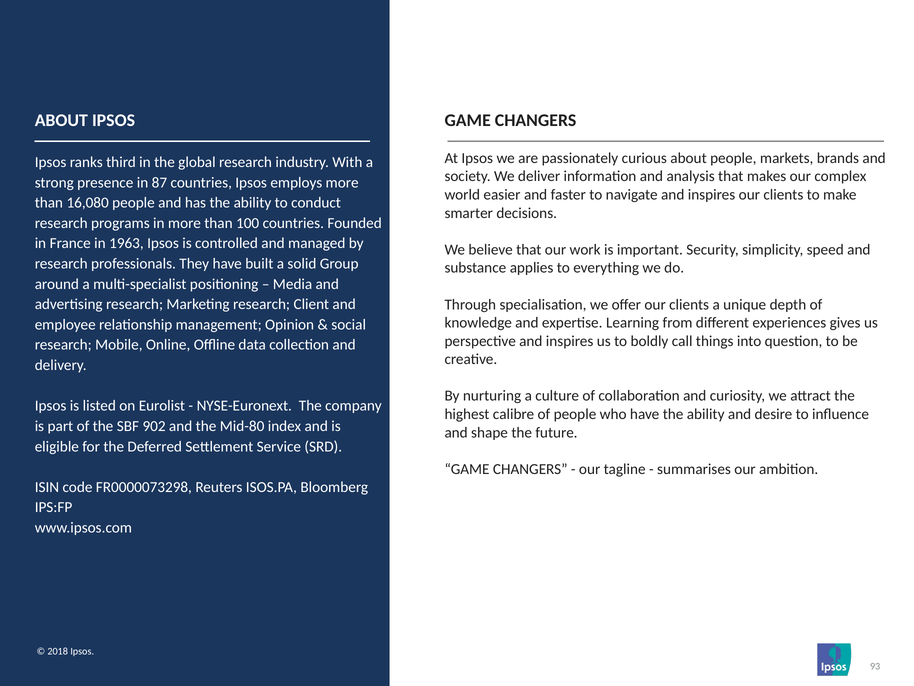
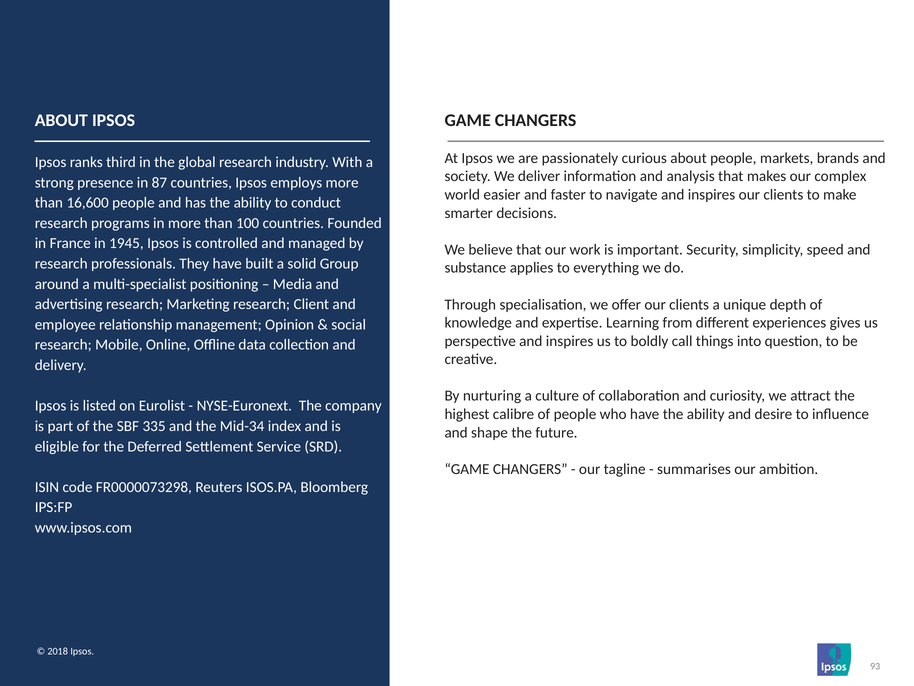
16,080: 16,080 -> 16,600
1963: 1963 -> 1945
902: 902 -> 335
Mid-80: Mid-80 -> Mid-34
